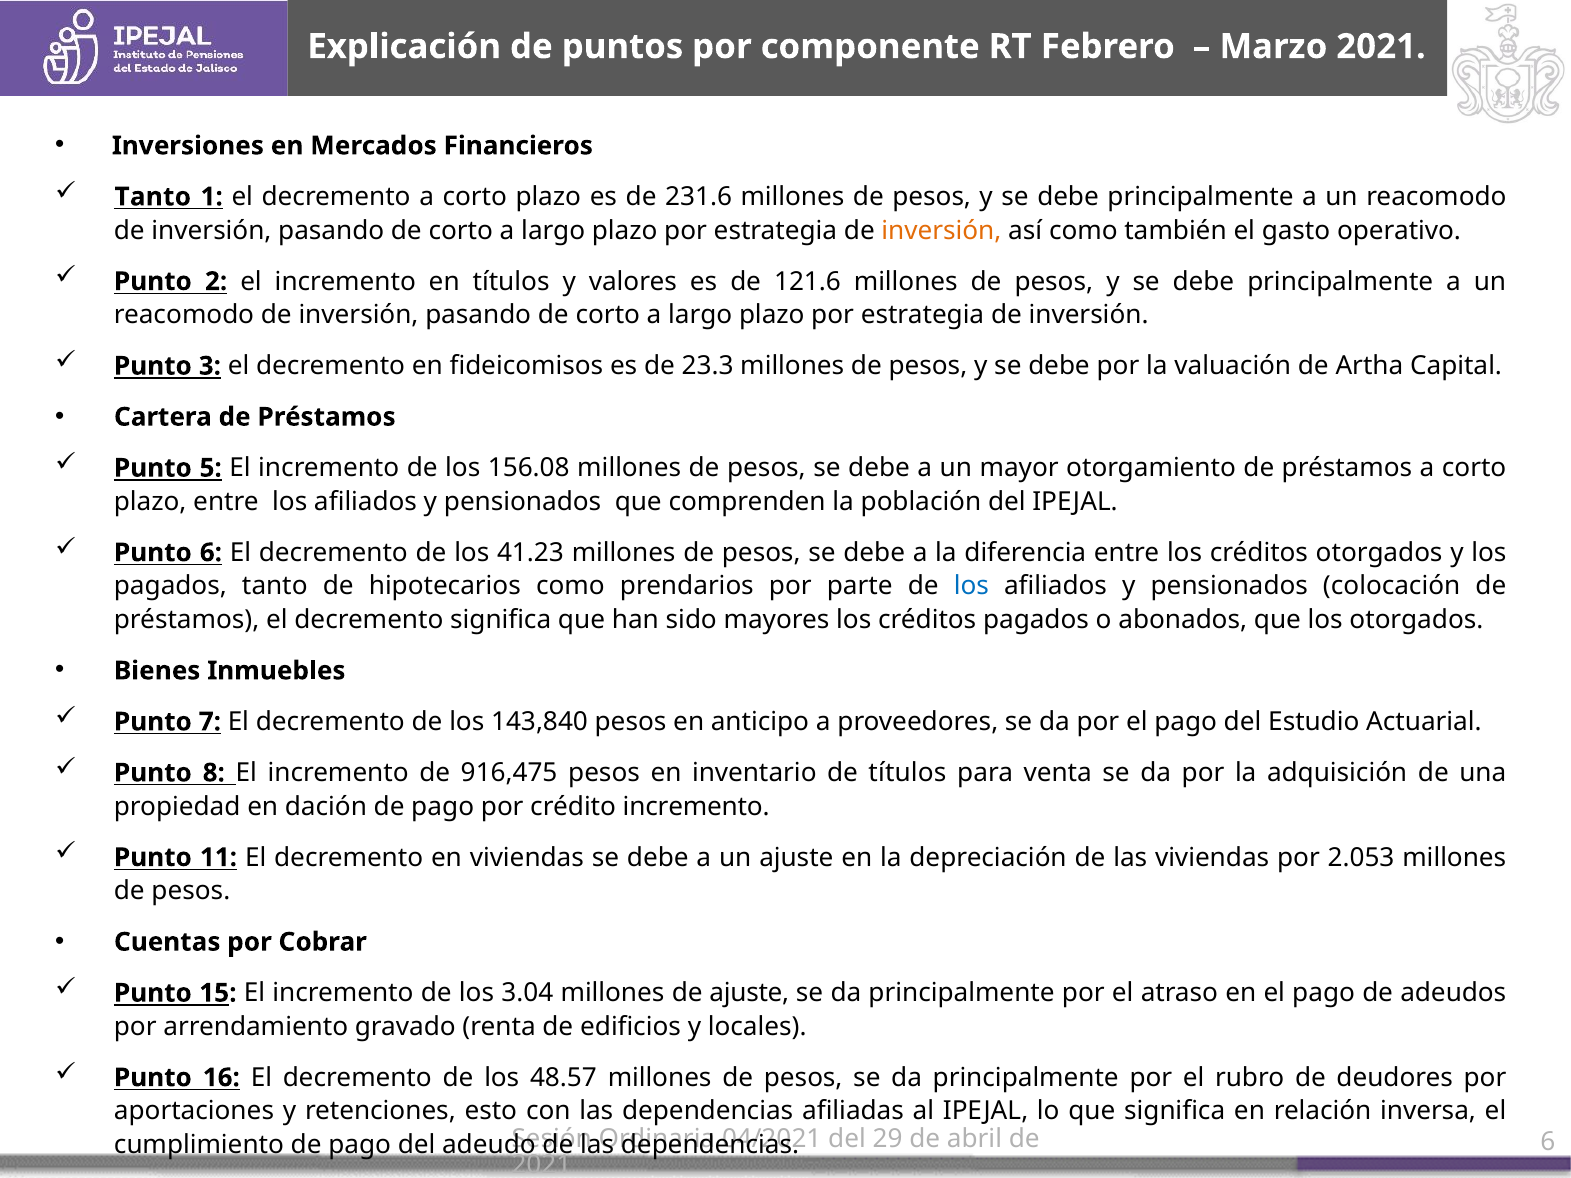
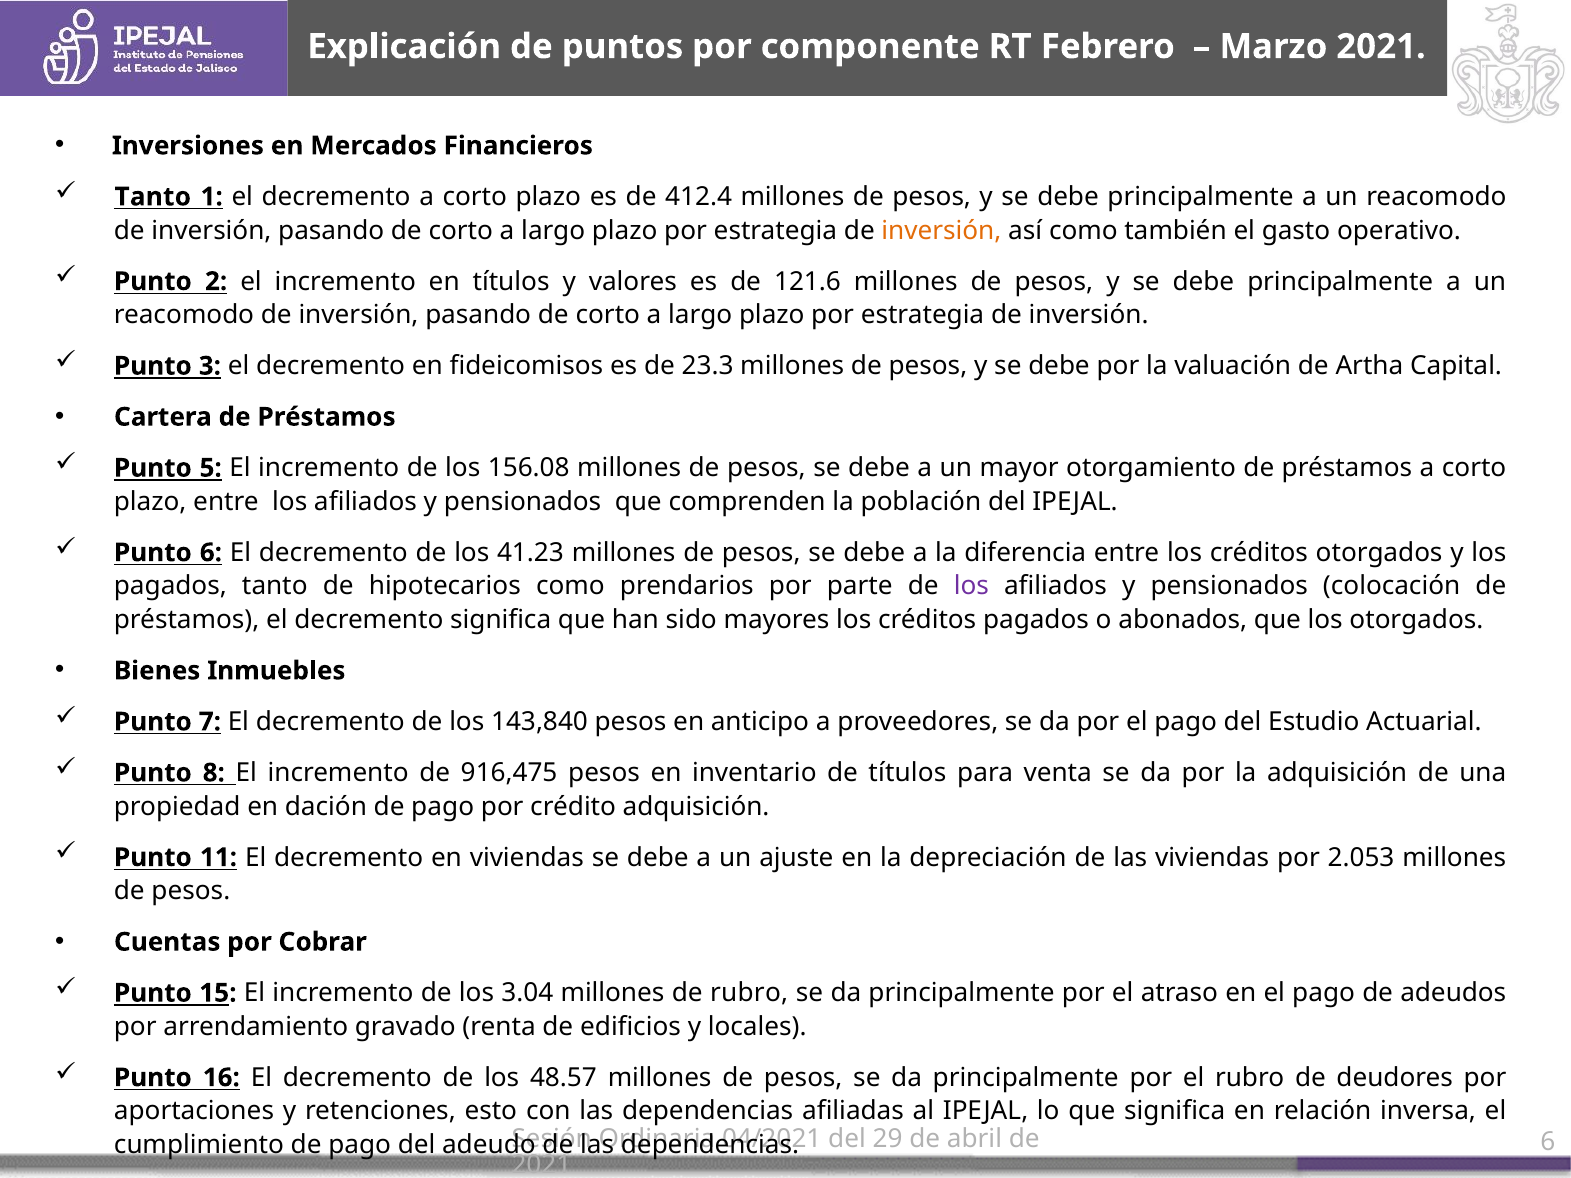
231.6: 231.6 -> 412.4
los at (971, 586) colour: blue -> purple
crédito incremento: incremento -> adquisición
de ajuste: ajuste -> rubro
